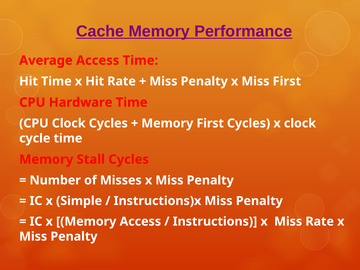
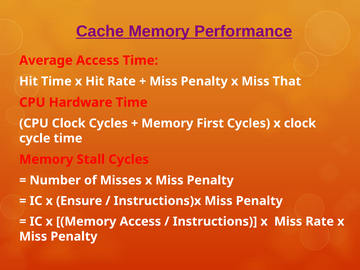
Miss First: First -> That
Simple: Simple -> Ensure
